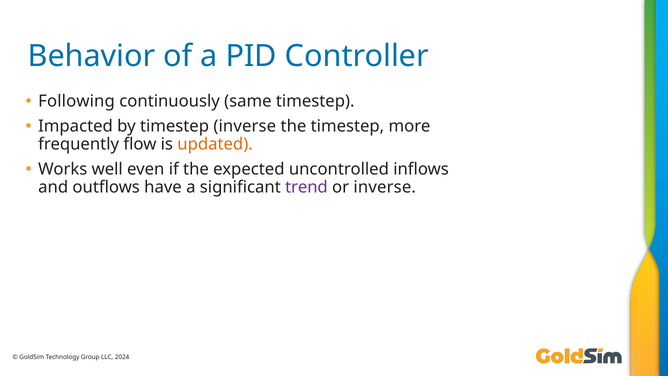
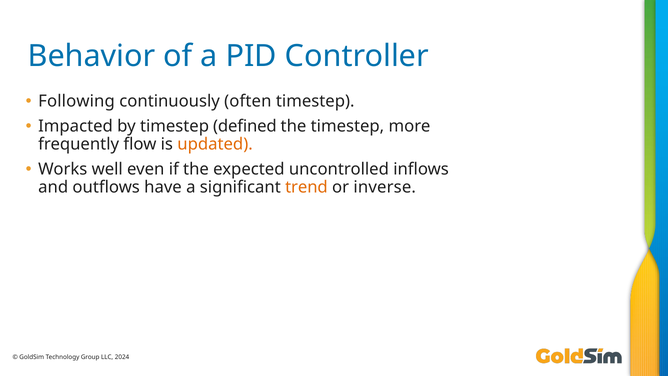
same: same -> often
timestep inverse: inverse -> defined
trend colour: purple -> orange
